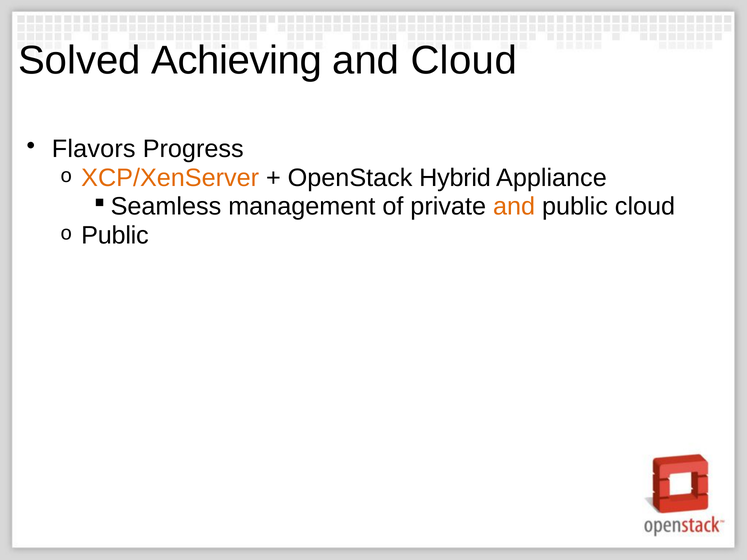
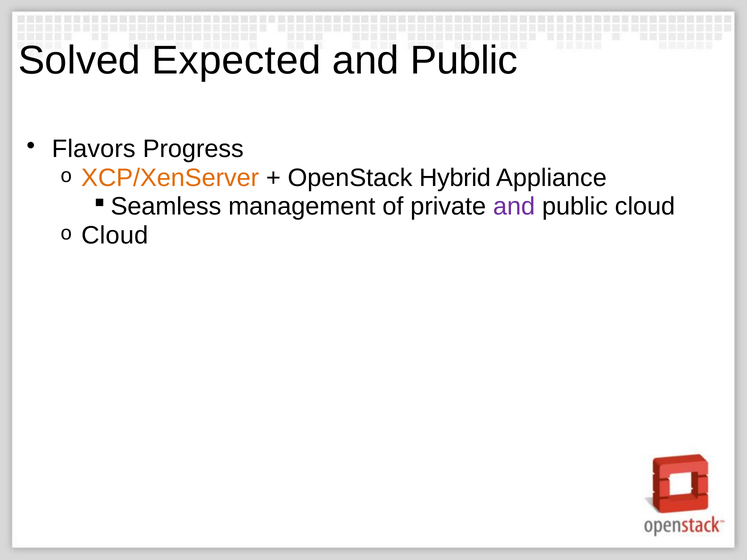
Achieving: Achieving -> Expected
Cloud at (464, 61): Cloud -> Public
and at (514, 207) colour: orange -> purple
Public at (115, 235): Public -> Cloud
